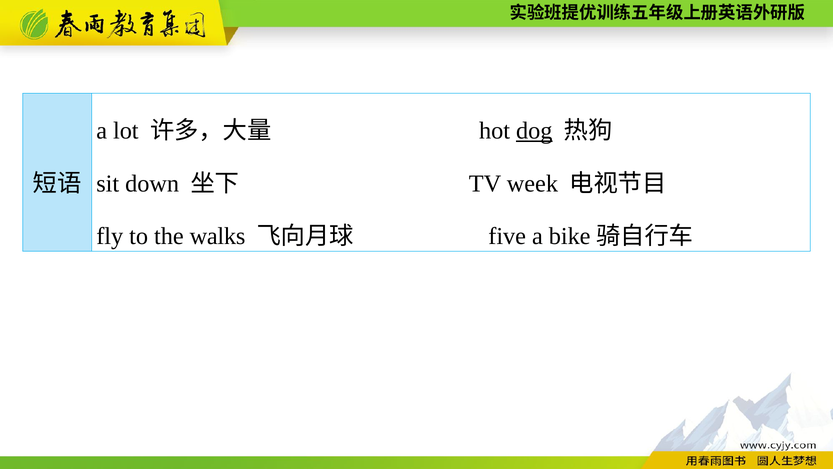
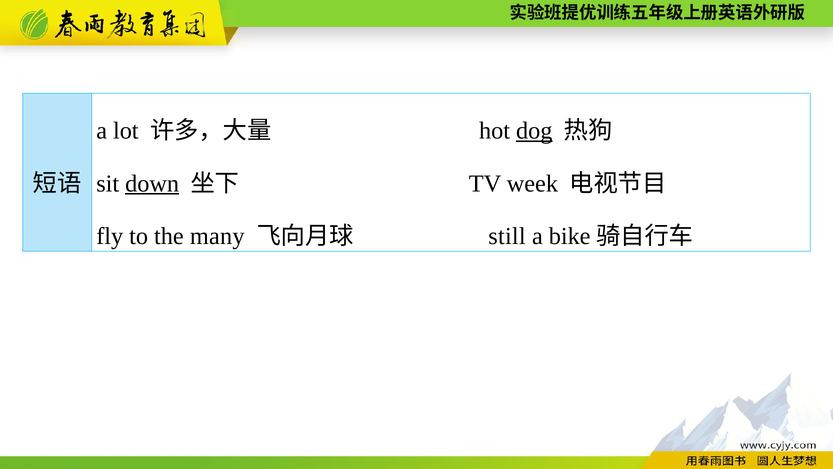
down underline: none -> present
walks: walks -> many
five: five -> still
